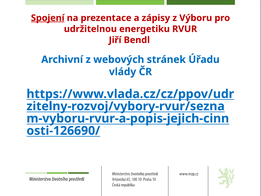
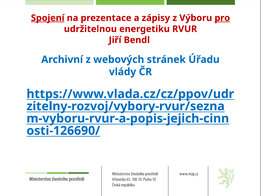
pro underline: none -> present
